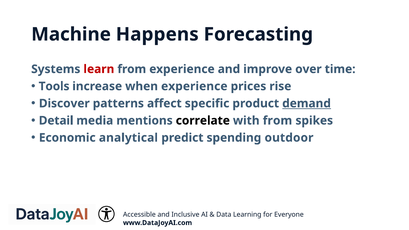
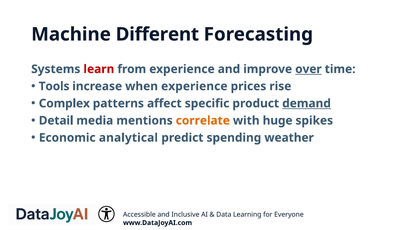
Happens: Happens -> Different
over underline: none -> present
Discover: Discover -> Complex
correlate colour: black -> orange
with from: from -> huge
outdoor: outdoor -> weather
